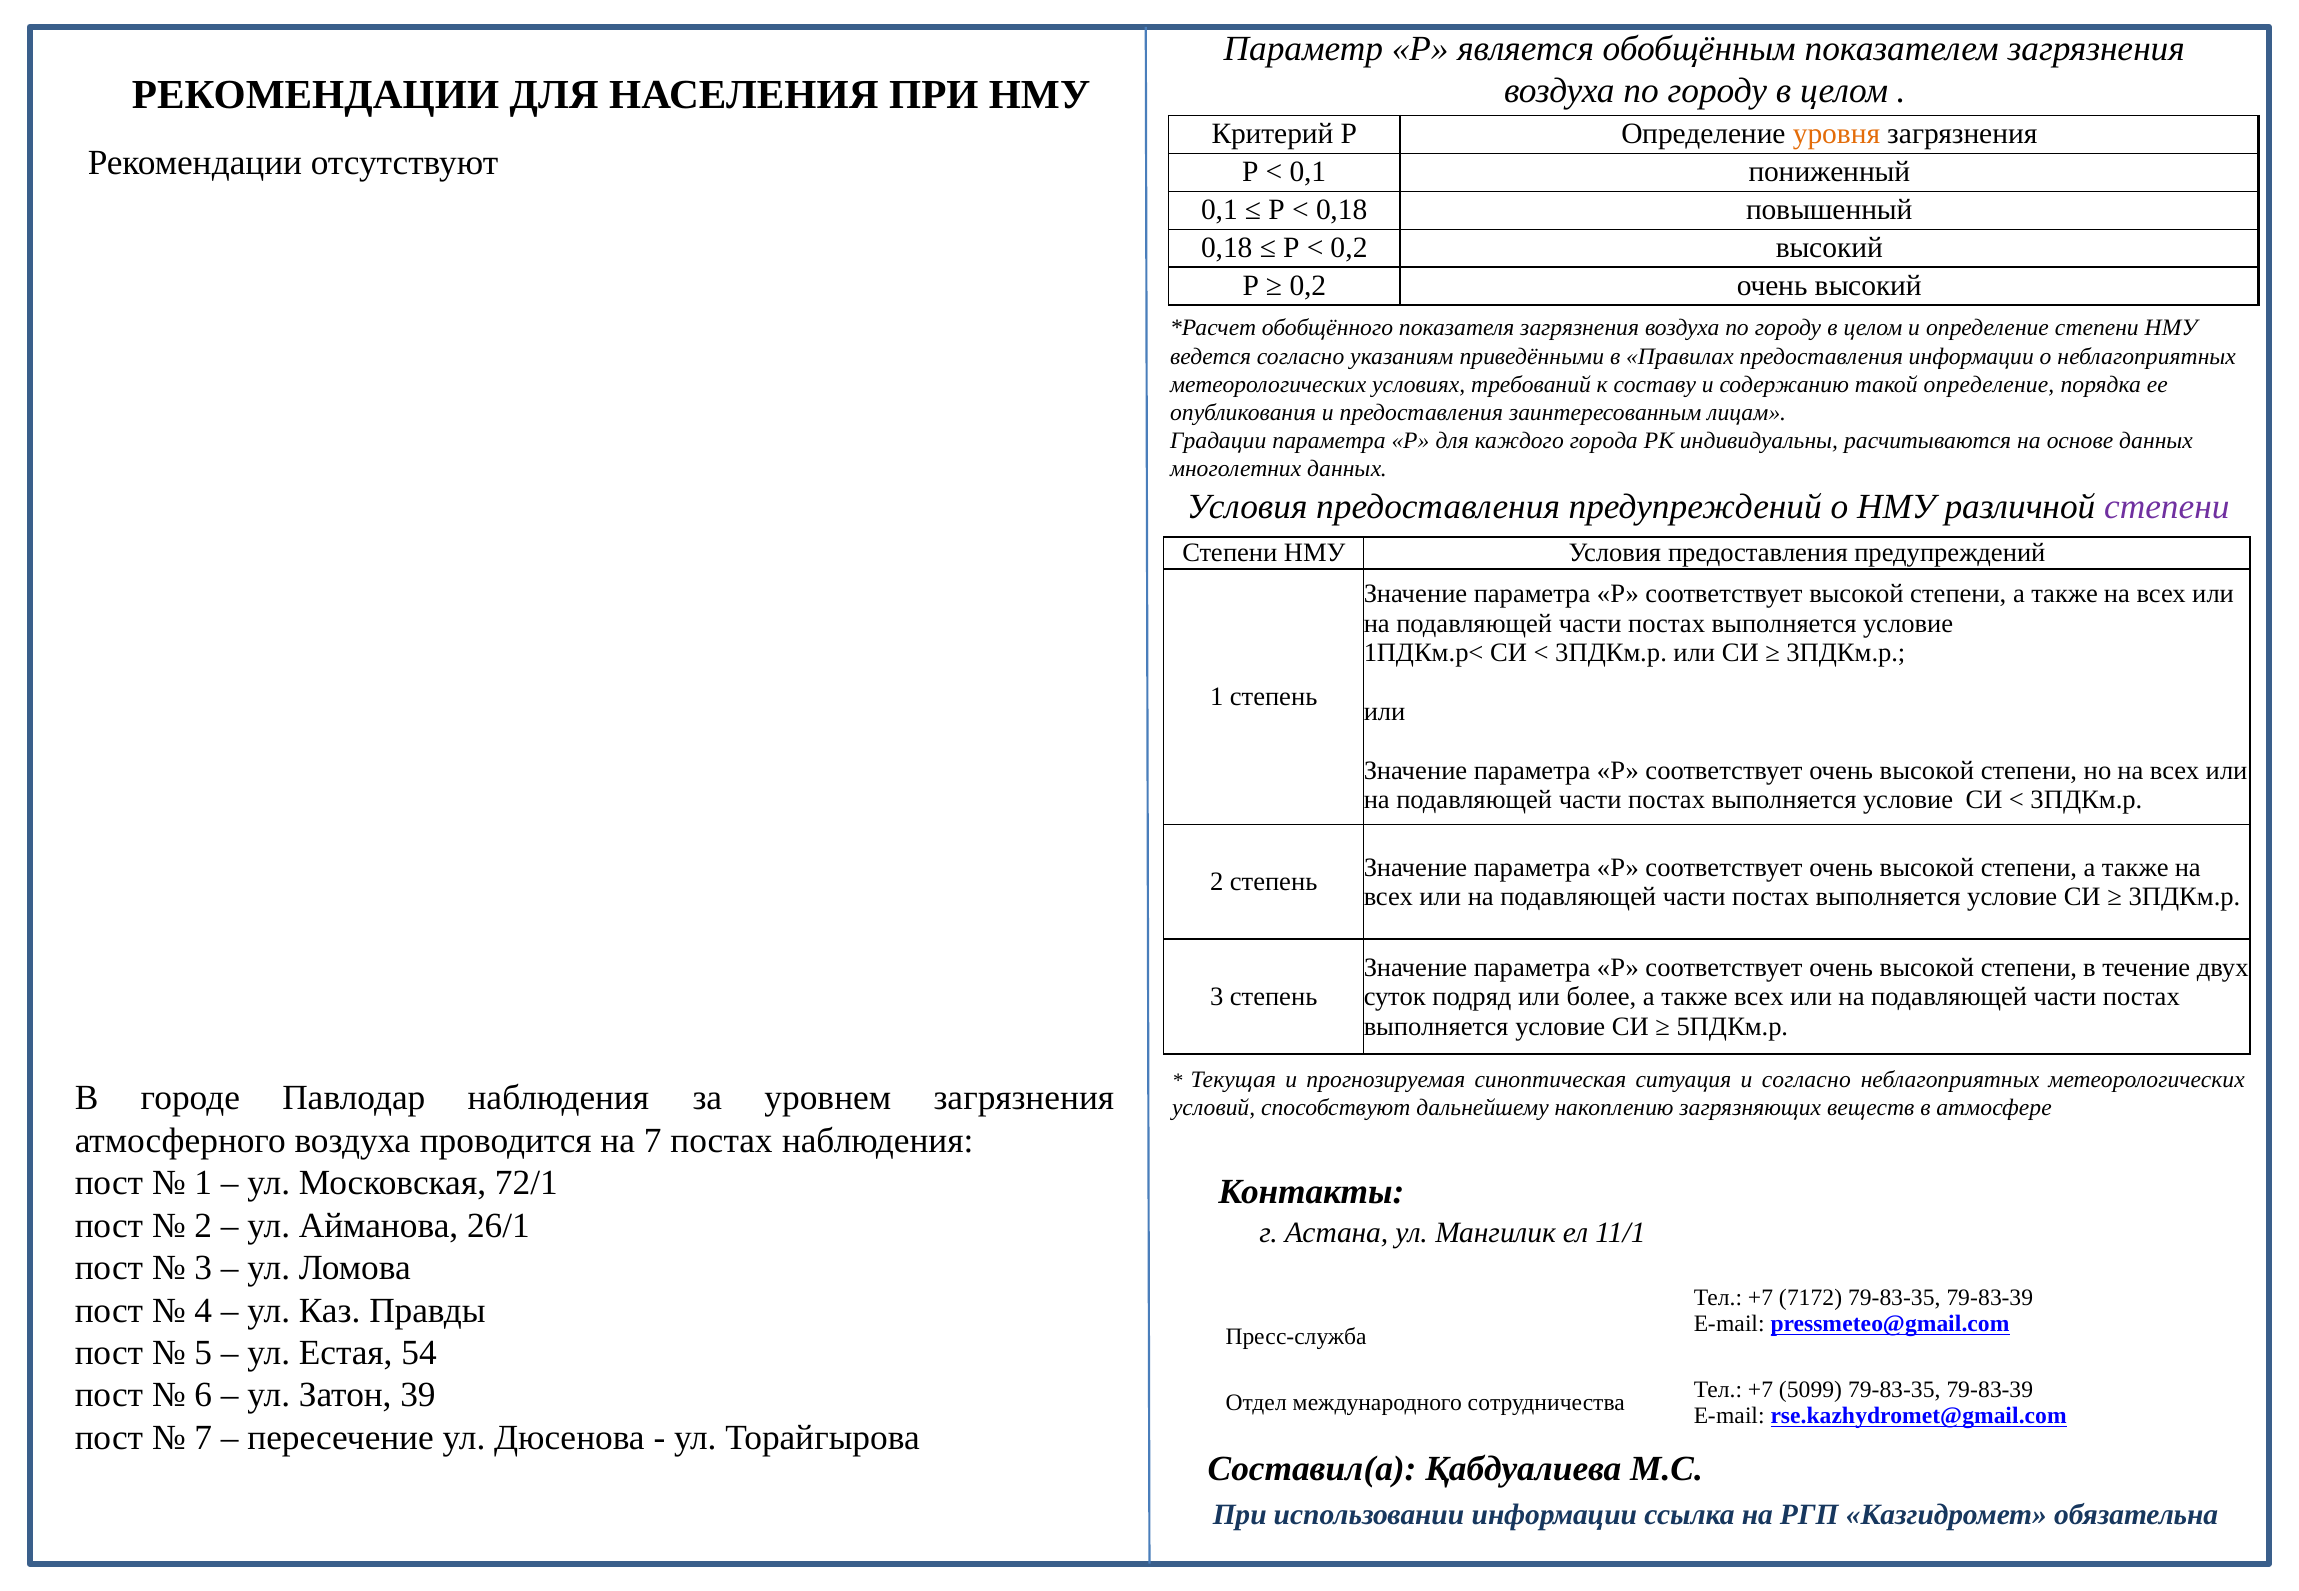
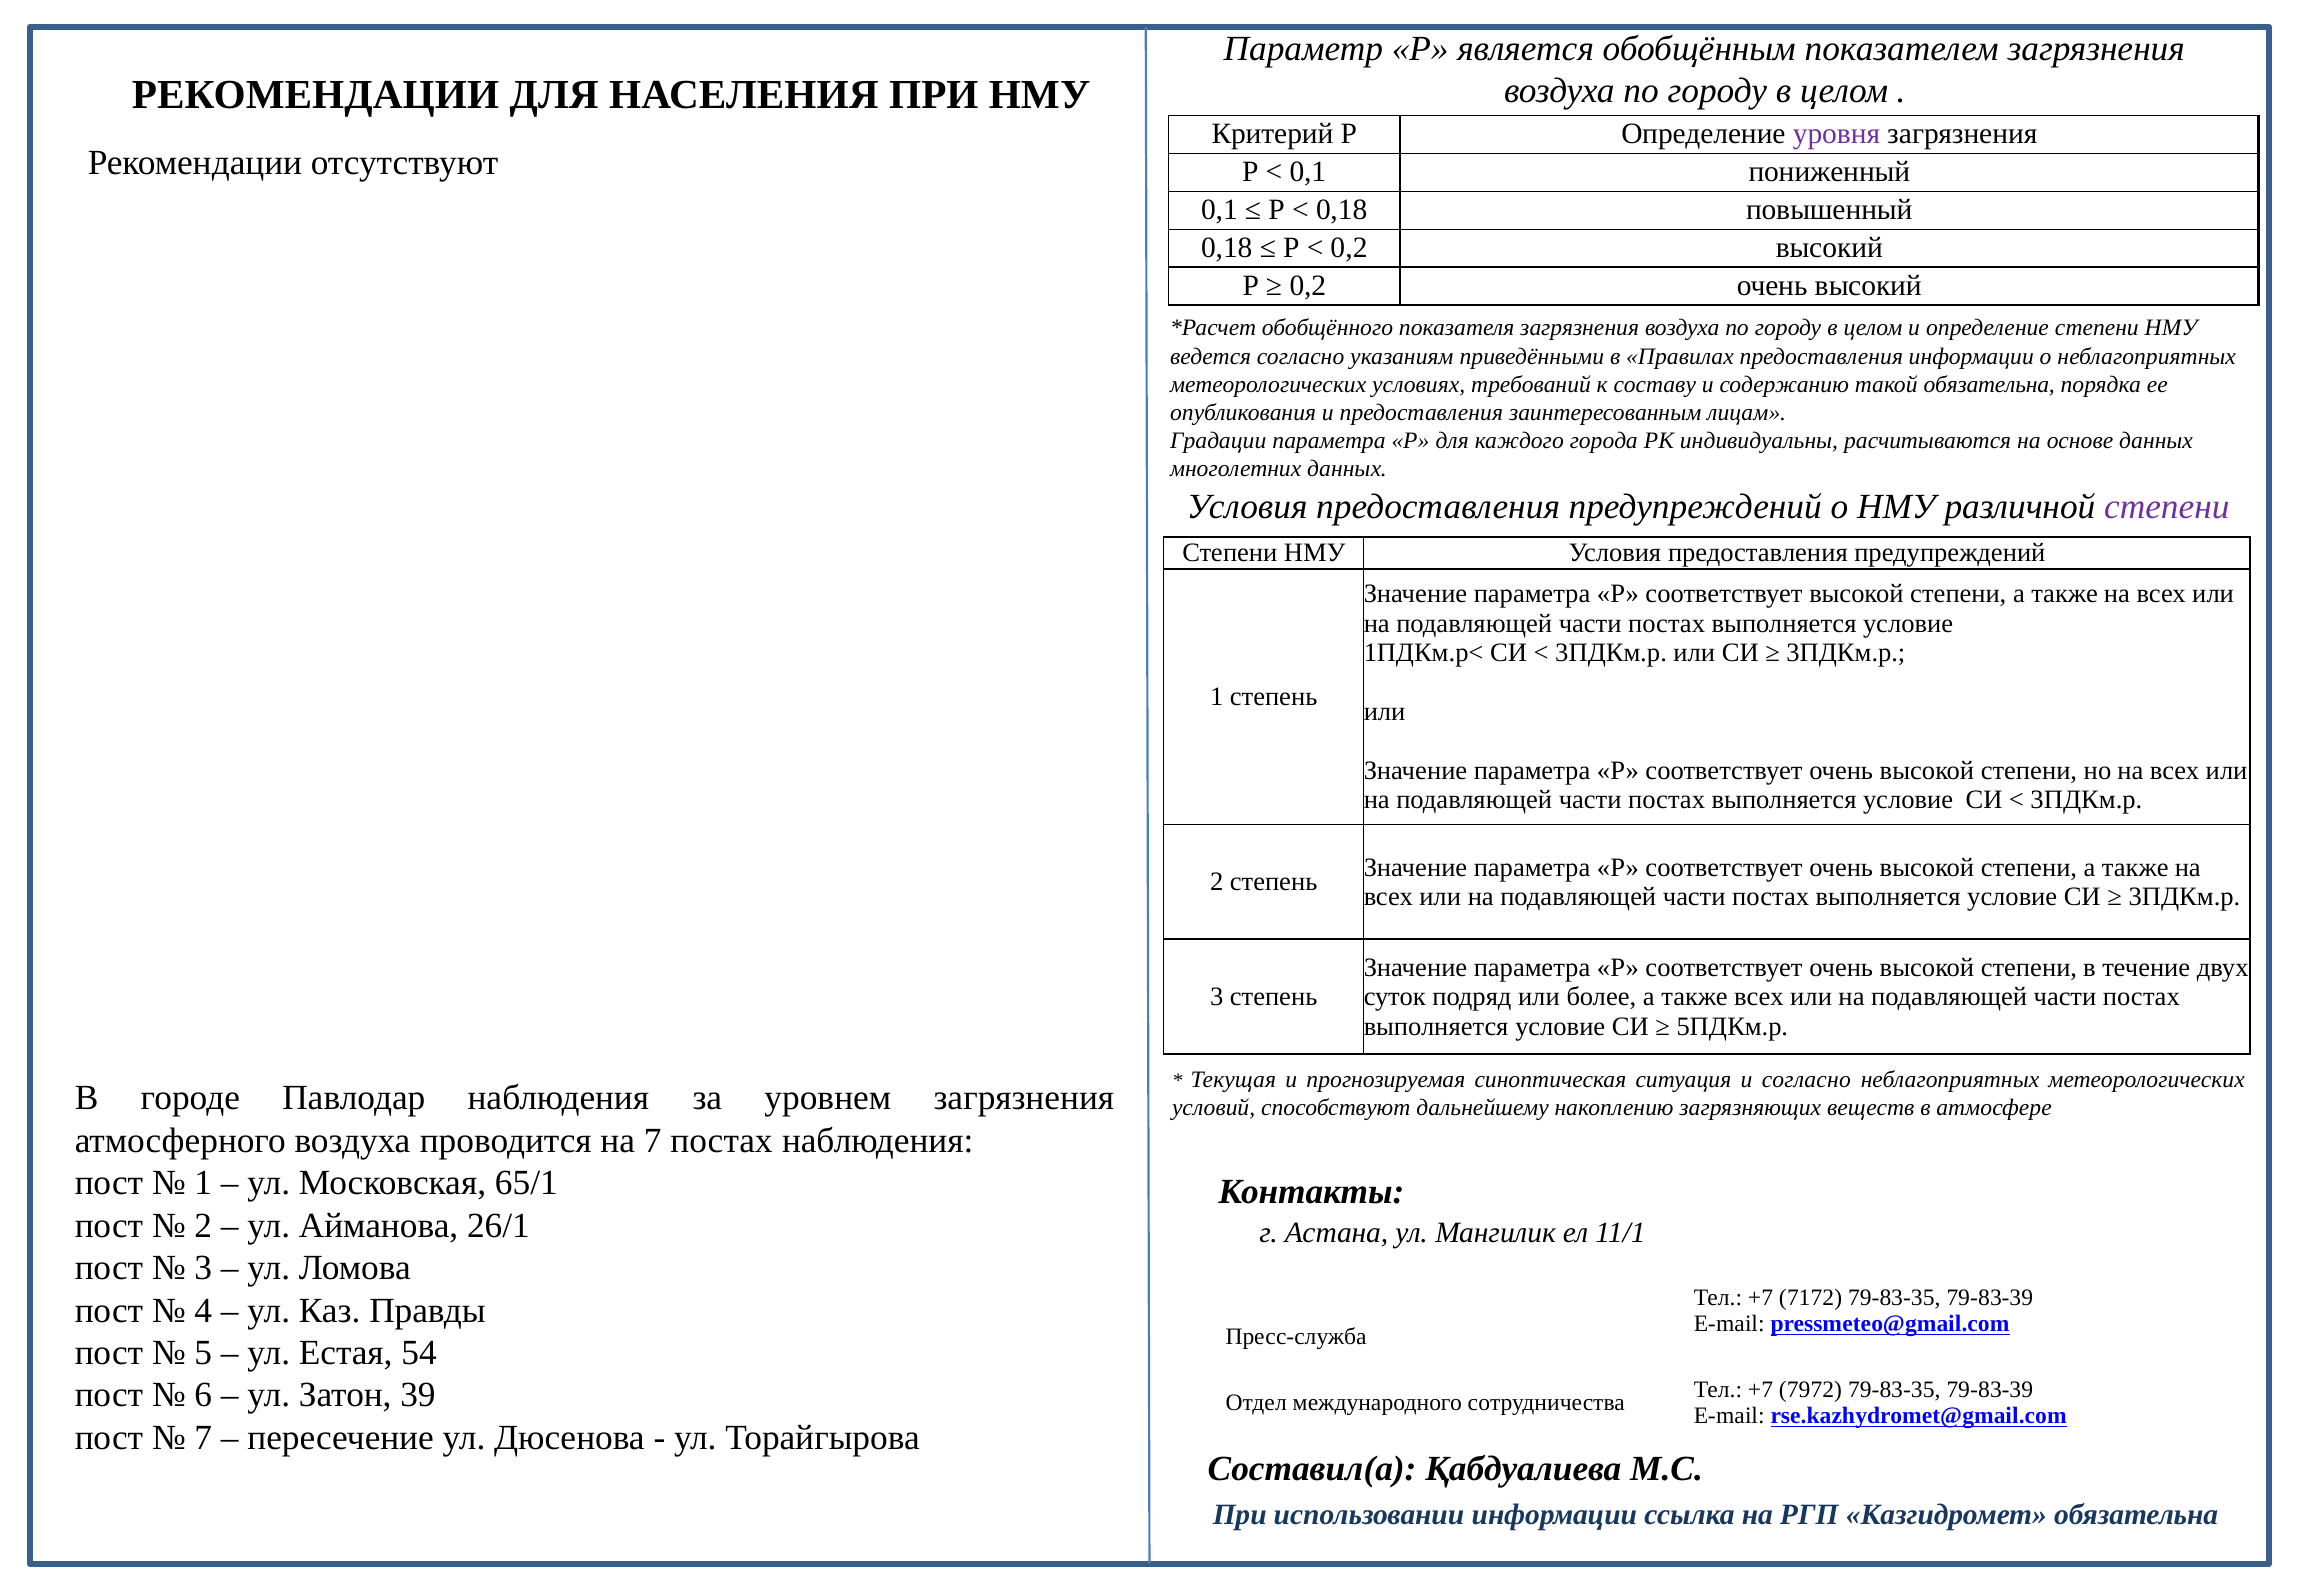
уровня colour: orange -> purple
такой определение: определение -> обязательна
72/1: 72/1 -> 65/1
5099: 5099 -> 7972
